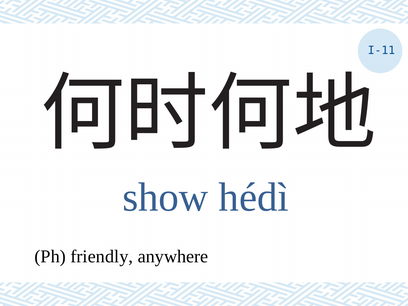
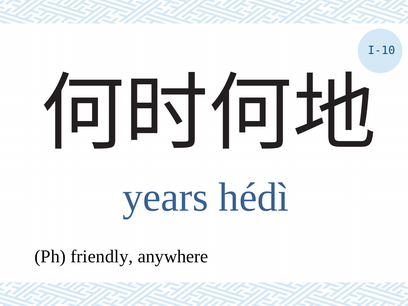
I-11: I-11 -> I-10
show: show -> years
